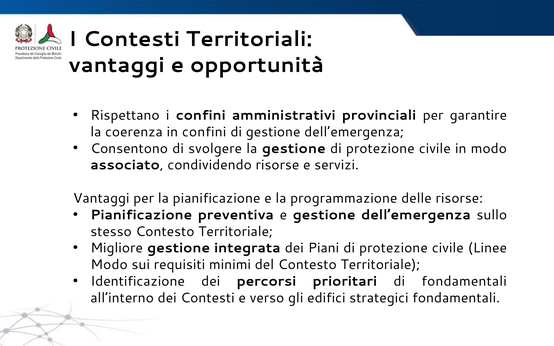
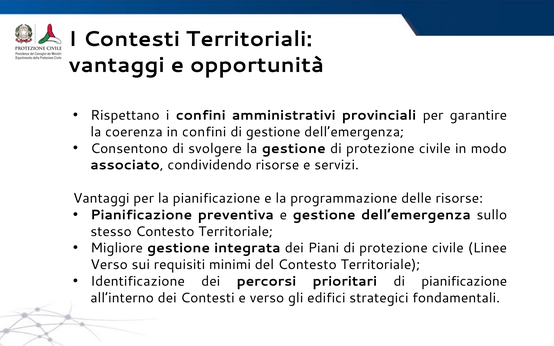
Modo at (109, 265): Modo -> Verso
di fondamentali: fondamentali -> pianificazione
